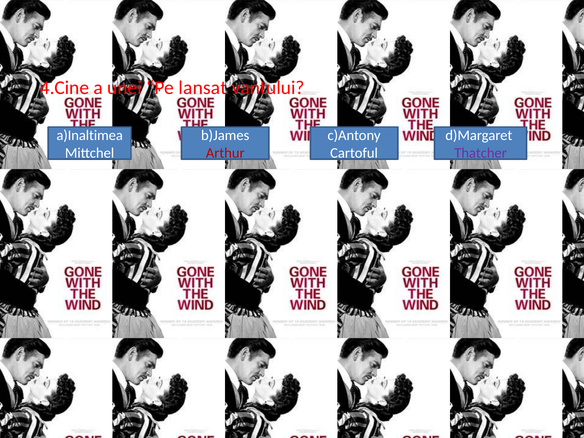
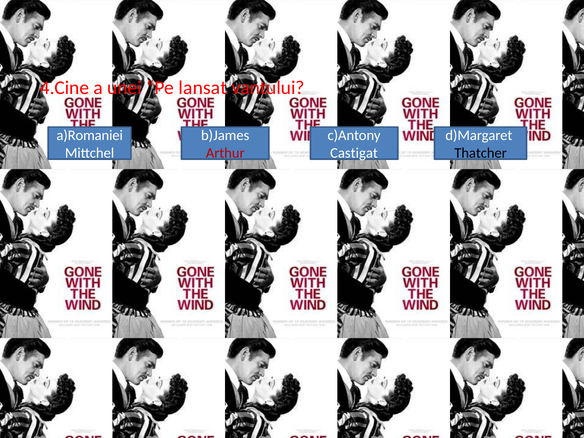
a)Inaltimea: a)Inaltimea -> a)Romaniei
Cartoful: Cartoful -> Castigat
Thatcher colour: purple -> black
